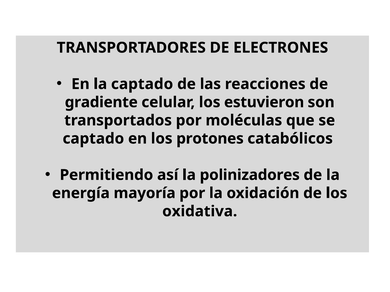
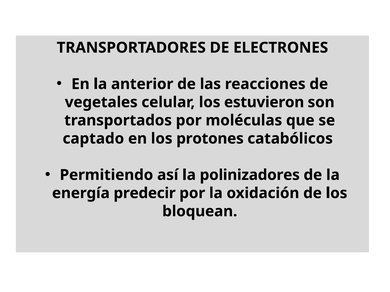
la captado: captado -> anterior
gradiente: gradiente -> vegetales
mayoría: mayoría -> predecir
oxidativa: oxidativa -> bloquean
